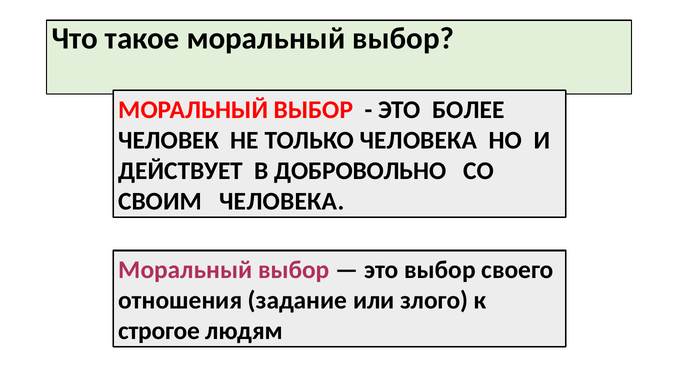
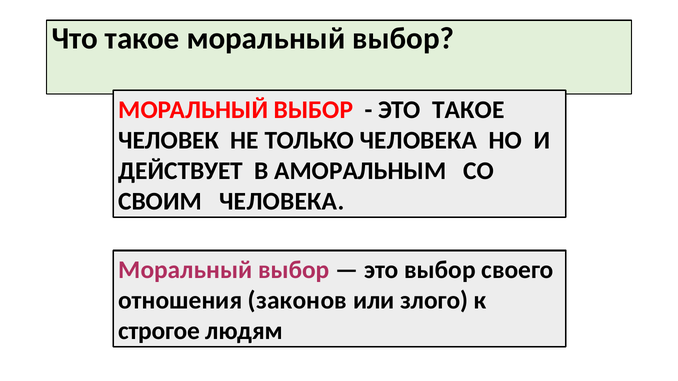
ЭТО БОЛЕЕ: БОЛЕЕ -> ТАКОЕ
ДОБРОВОЛЬНО: ДОБРОВОЛЬНО -> АМОРАЛЬНЫМ
задание: задание -> законов
